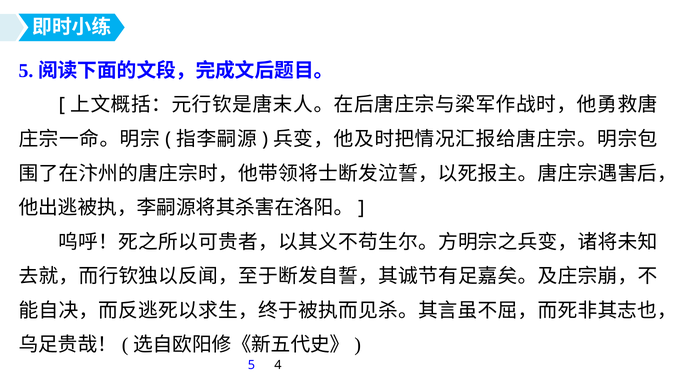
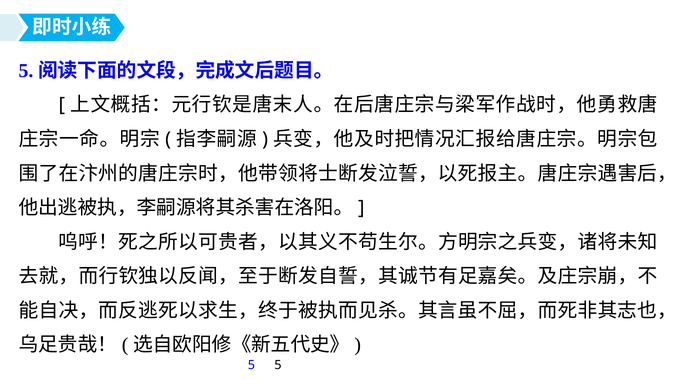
5 4: 4 -> 5
